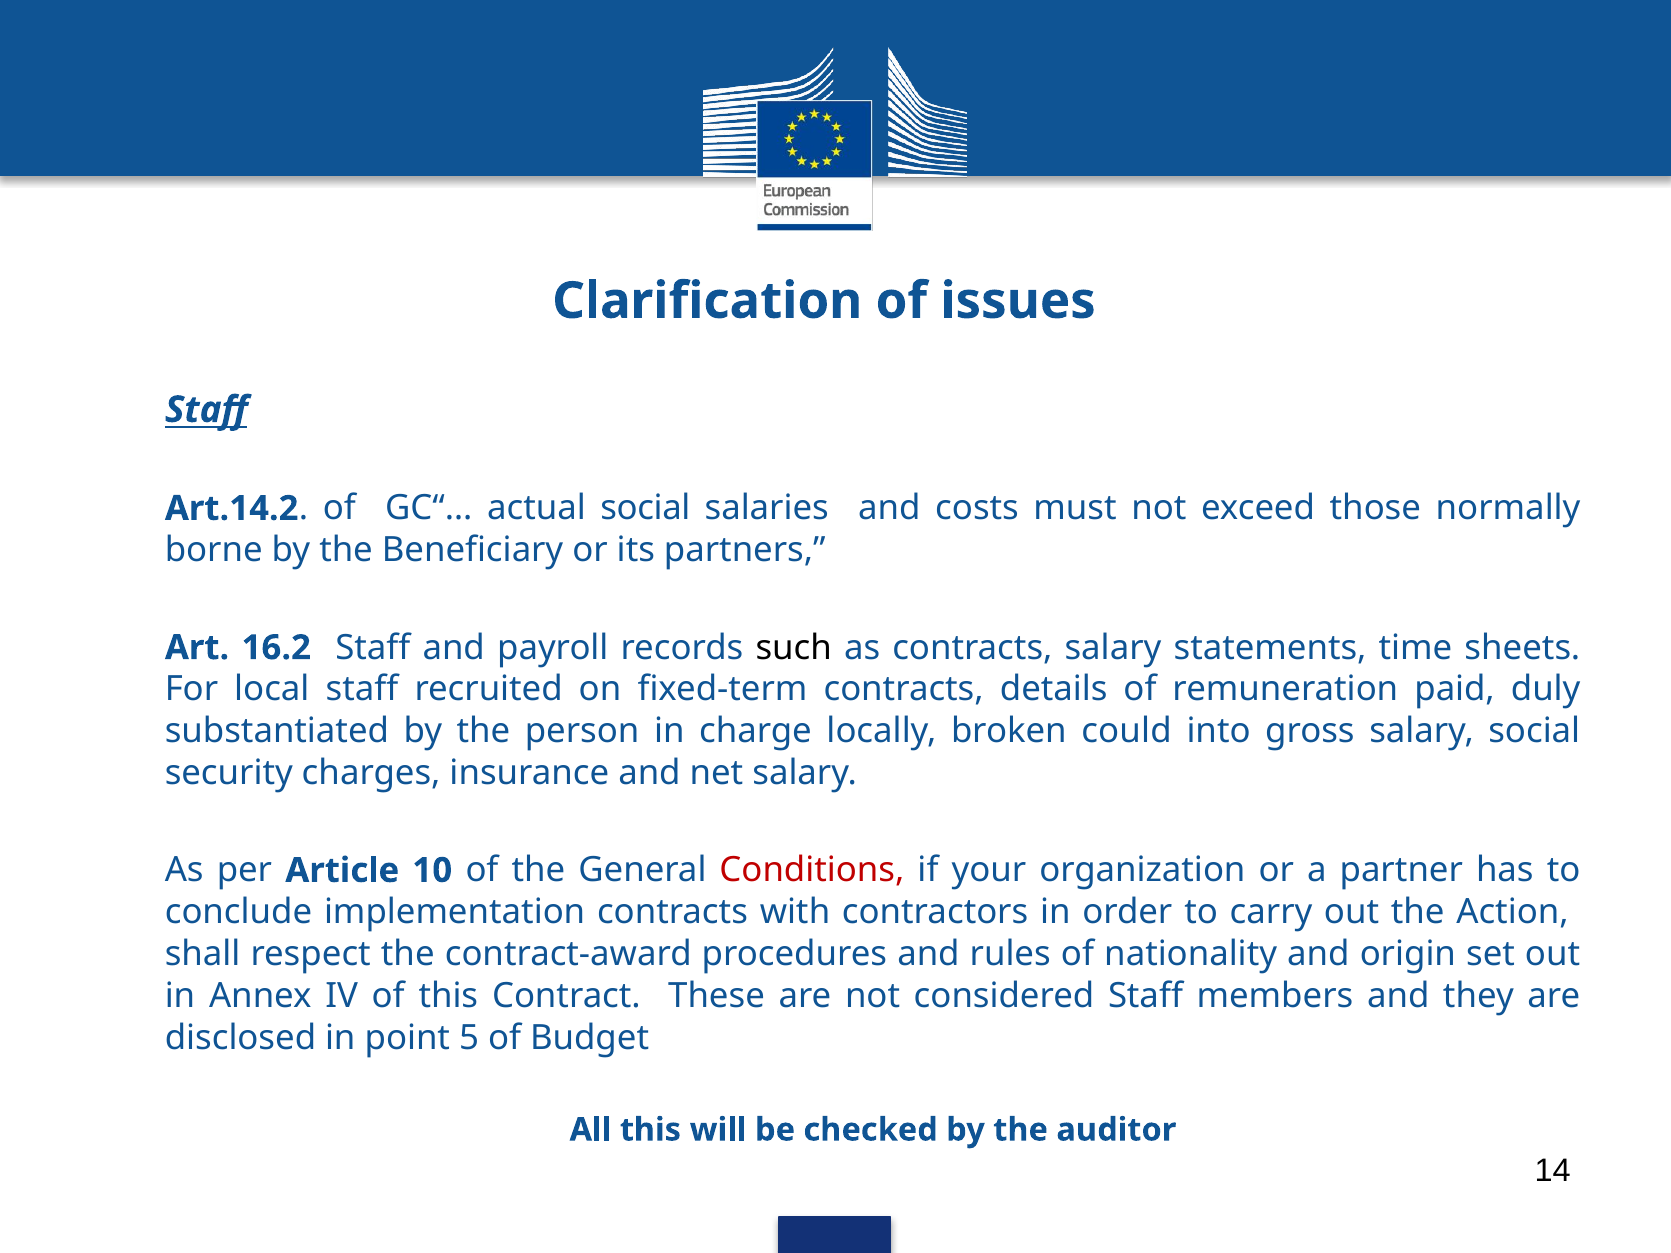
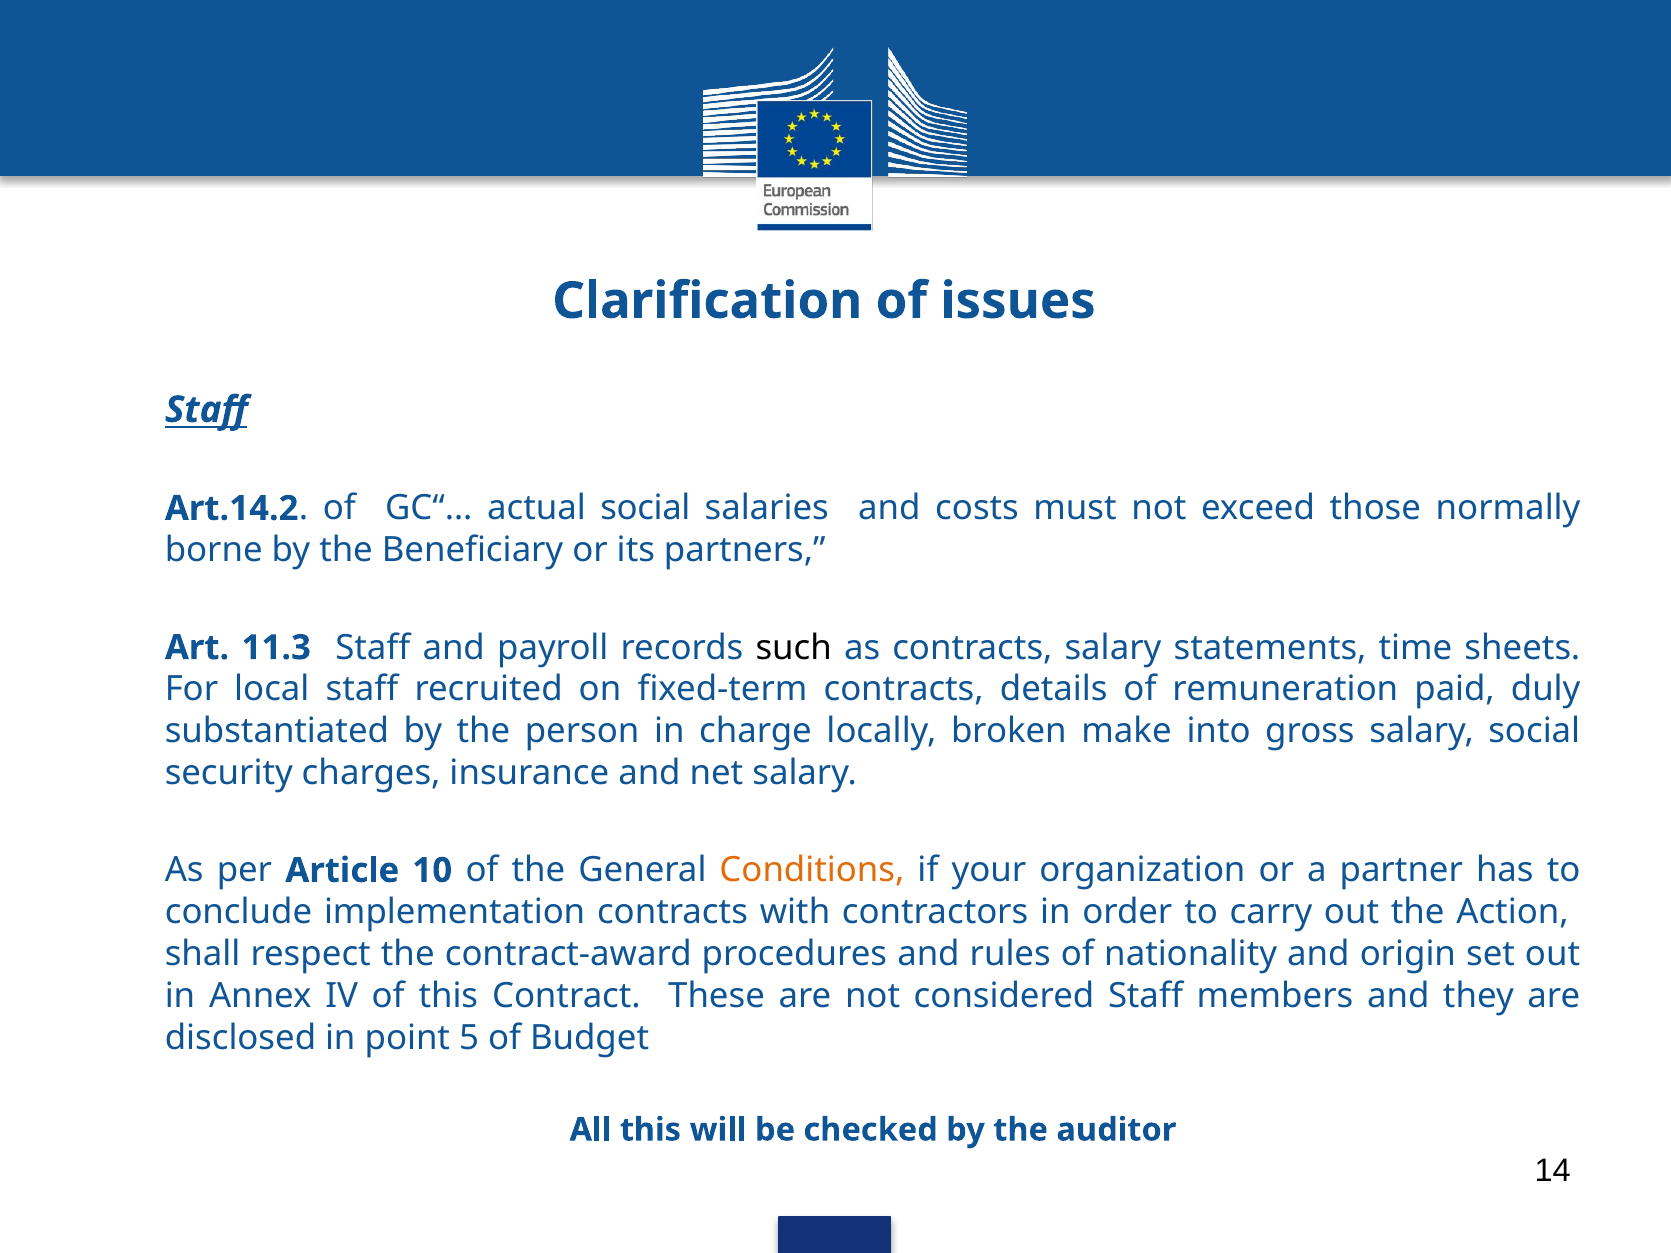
16.2: 16.2 -> 11.3
could: could -> make
Conditions colour: red -> orange
